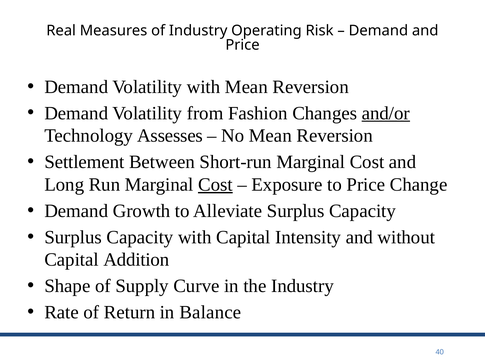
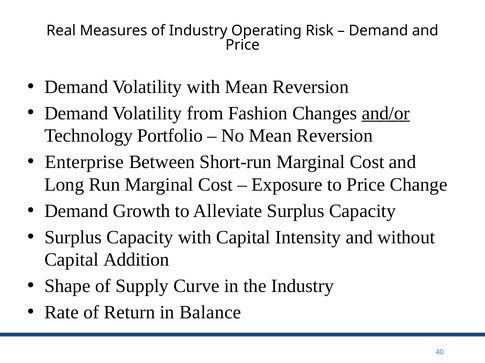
Assesses: Assesses -> Portfolio
Settlement: Settlement -> Enterprise
Cost at (215, 185) underline: present -> none
